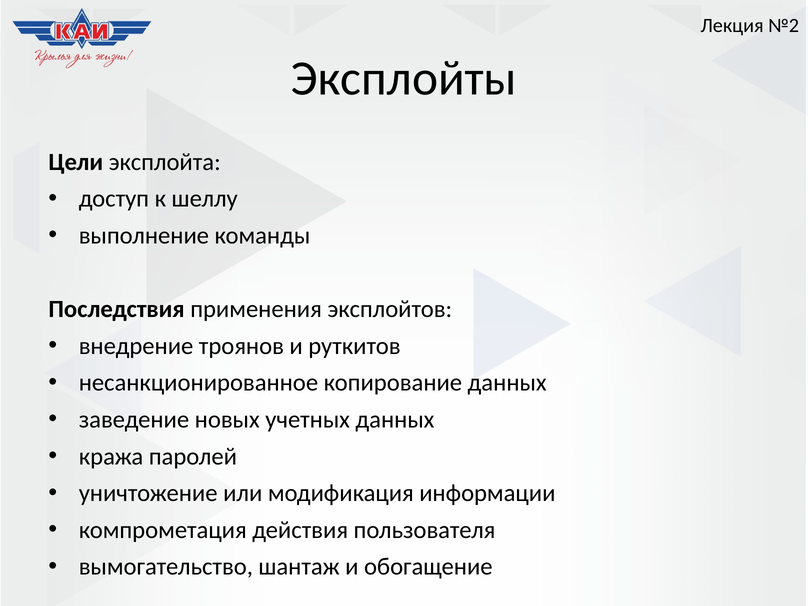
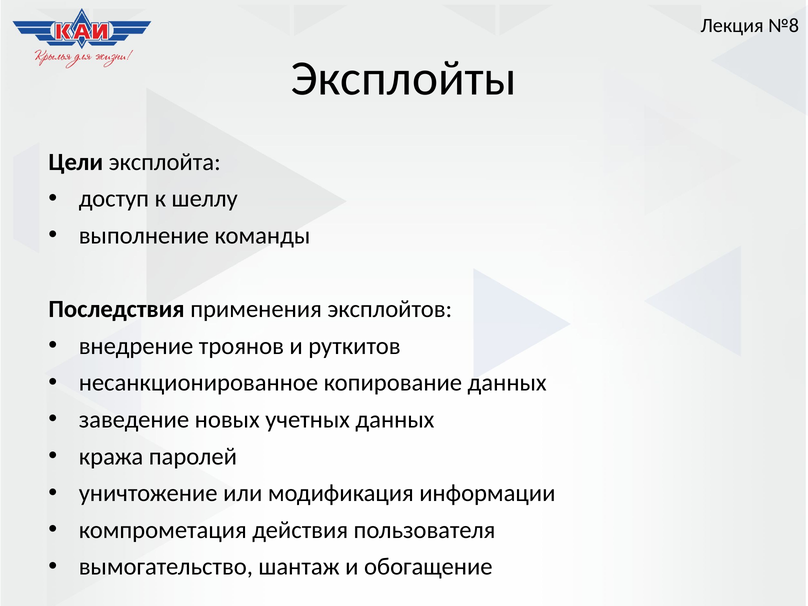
№2: №2 -> №8
